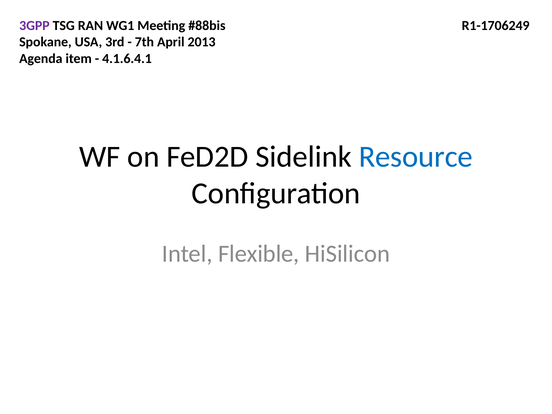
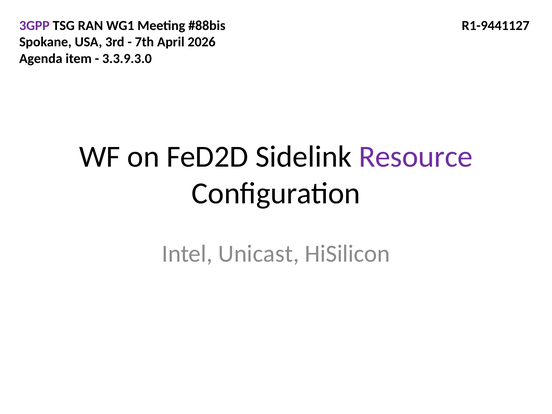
R1-1706249: R1-1706249 -> R1-9441127
2013: 2013 -> 2026
4.1.6.4.1: 4.1.6.4.1 -> 3.3.9.3.0
Resource colour: blue -> purple
Flexible: Flexible -> Unicast
